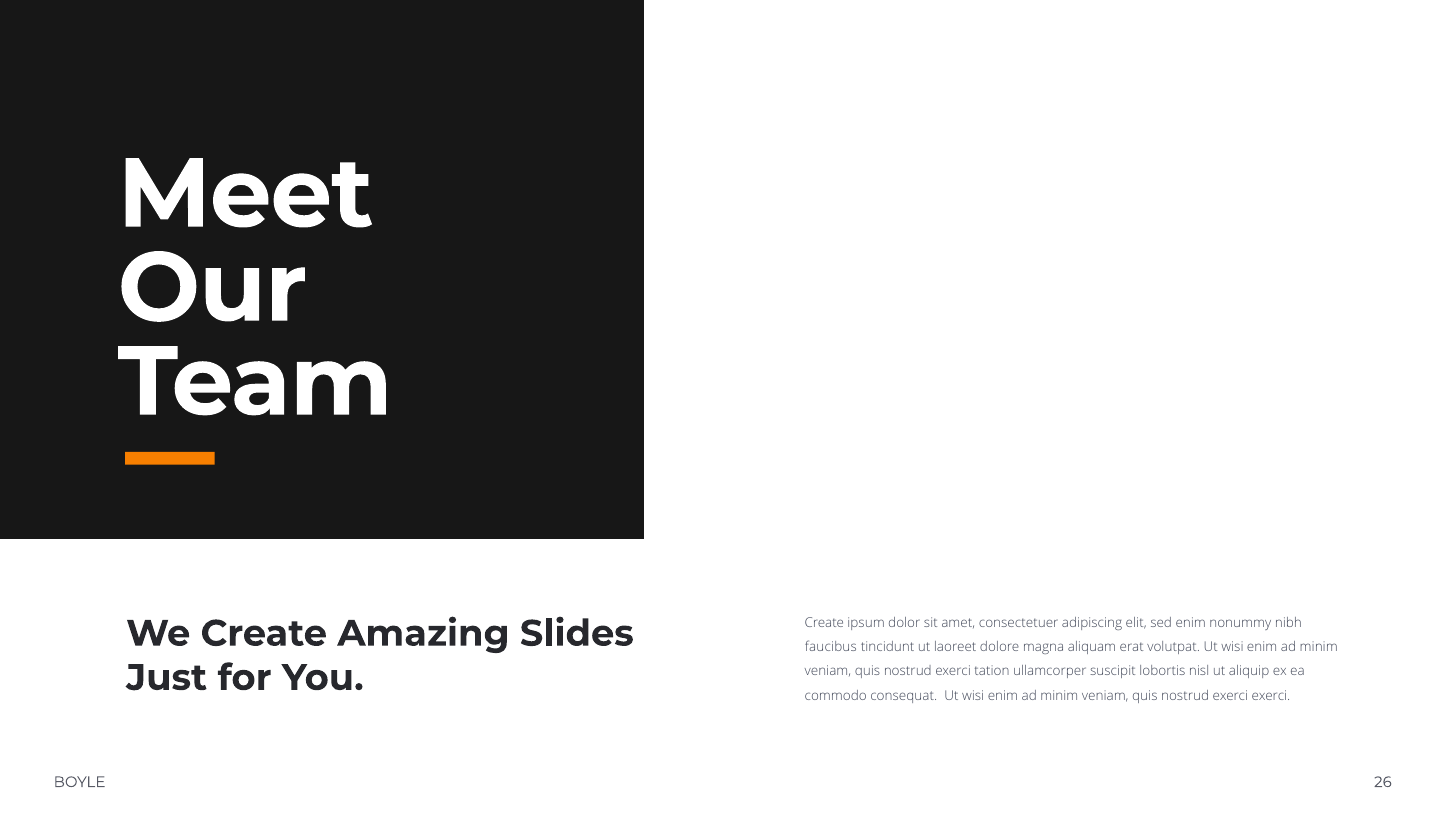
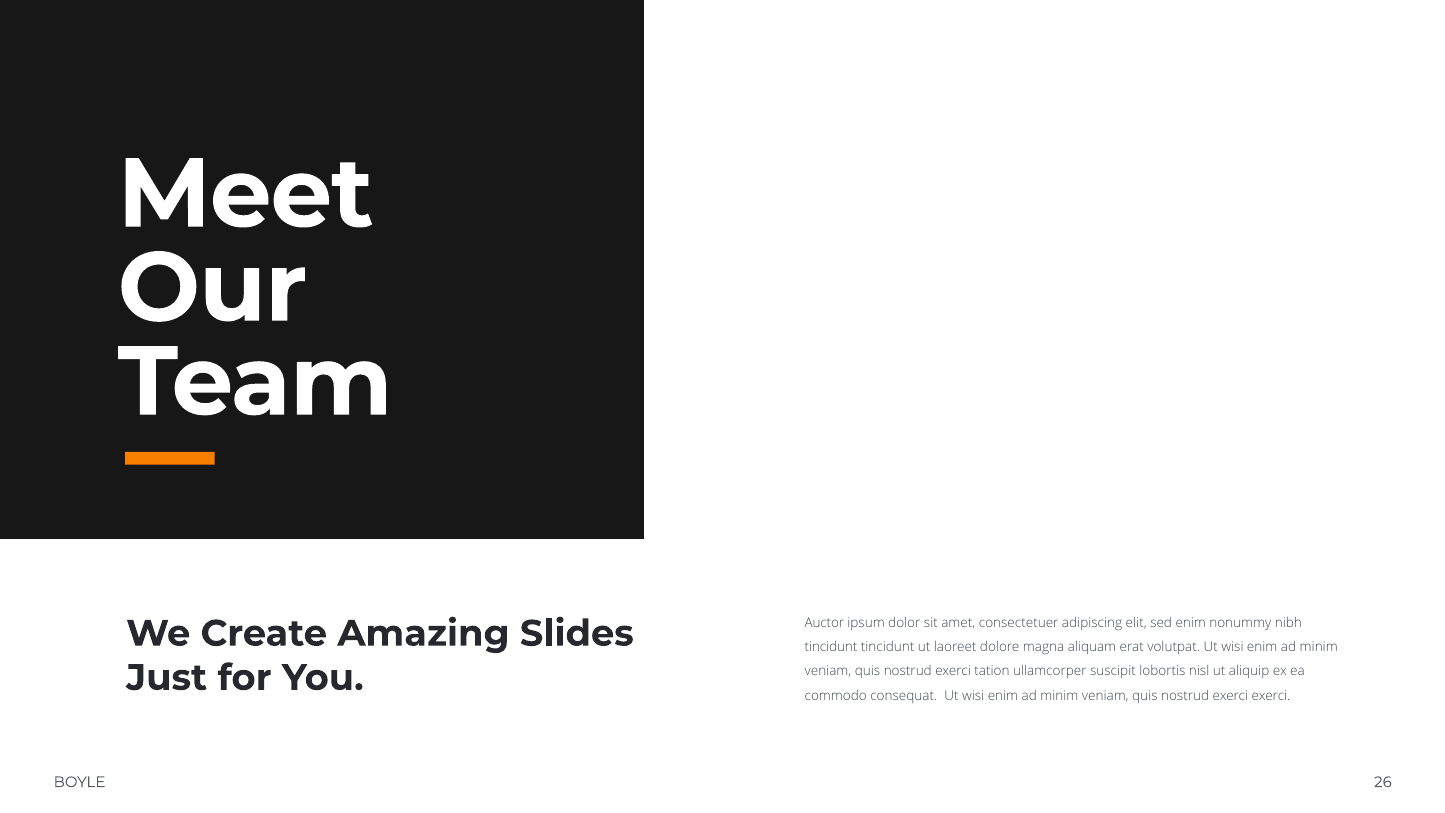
Create at (824, 622): Create -> Auctor
faucibus at (831, 647): faucibus -> tincidunt
